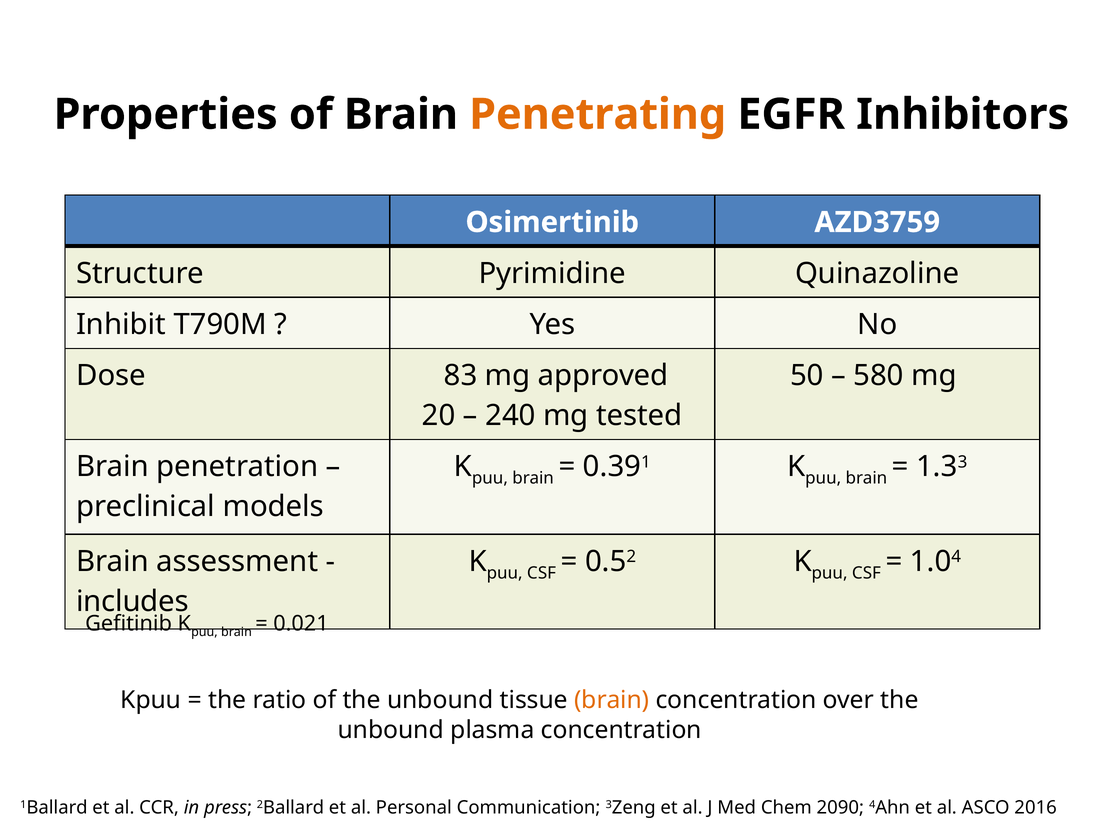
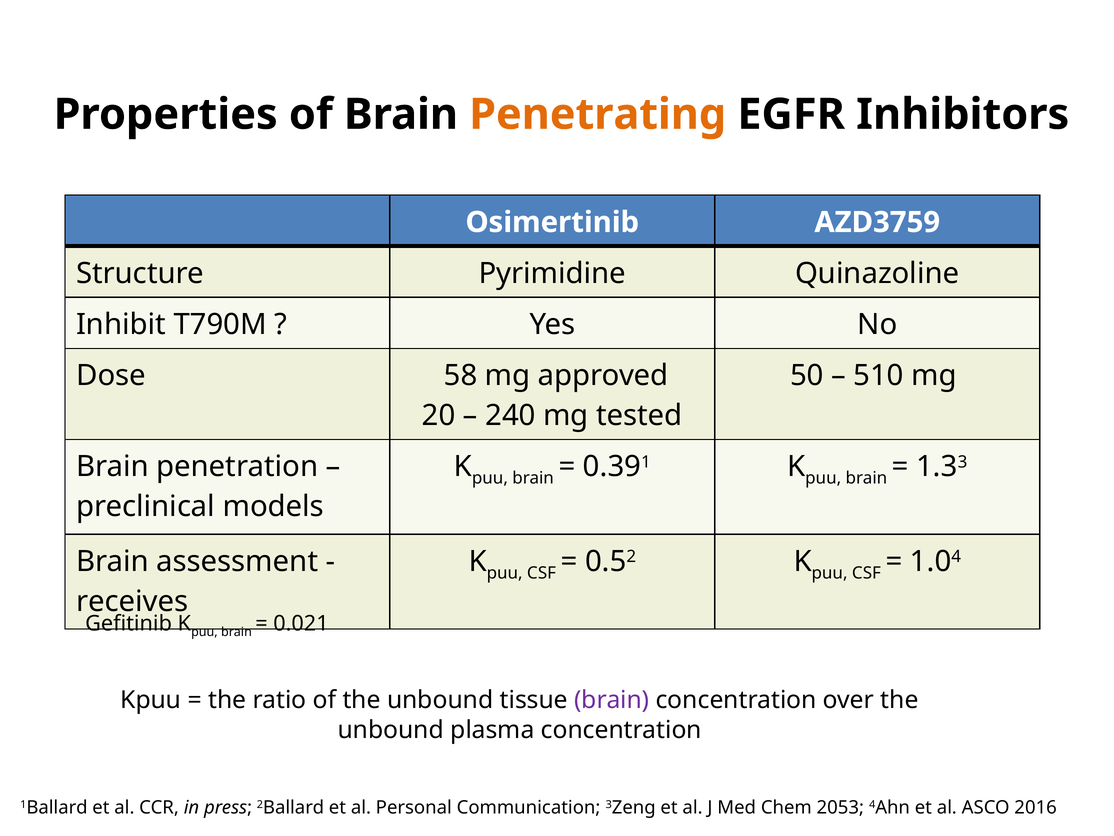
83: 83 -> 58
580: 580 -> 510
includes: includes -> receives
brain at (612, 700) colour: orange -> purple
2090: 2090 -> 2053
